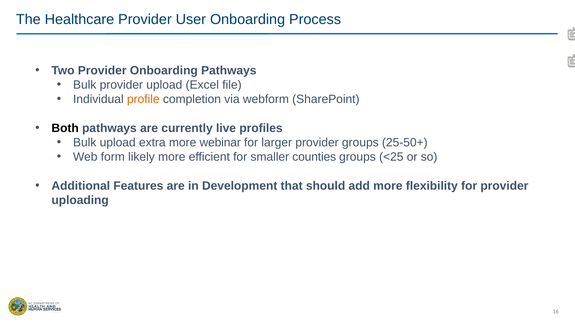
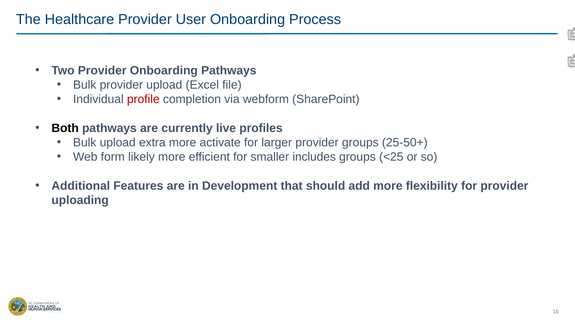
profile colour: orange -> red
webinar: webinar -> activate
counties: counties -> includes
